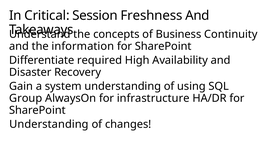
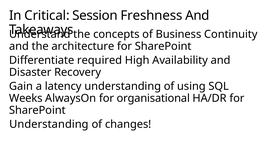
information: information -> architecture
system: system -> latency
Group: Group -> Weeks
infrastructure: infrastructure -> organisational
